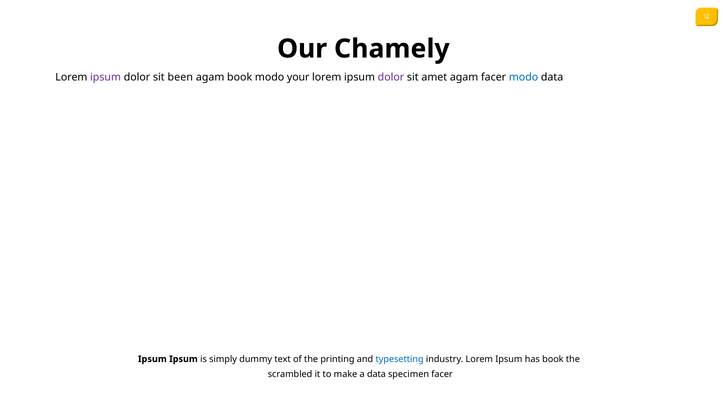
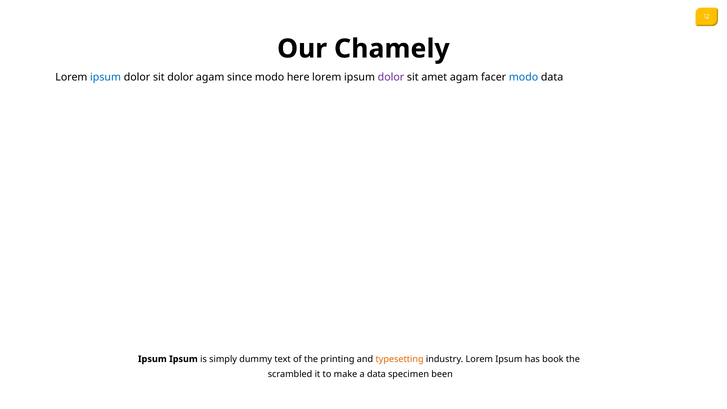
ipsum at (106, 77) colour: purple -> blue
sit been: been -> dolor
agam book: book -> since
your: your -> here
typesetting colour: blue -> orange
specimen facer: facer -> been
